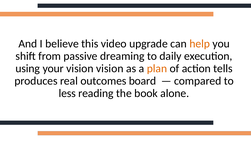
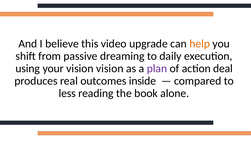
plan colour: orange -> purple
tells: tells -> deal
board: board -> inside
